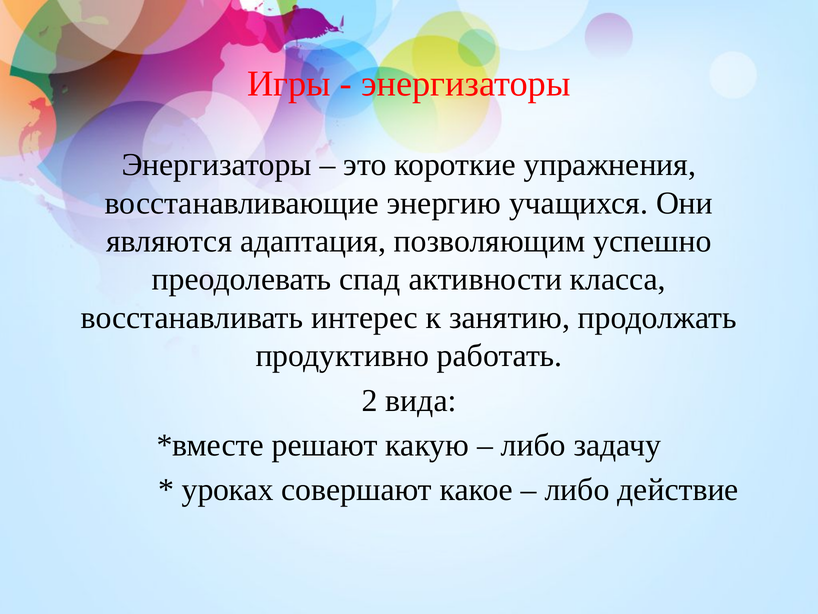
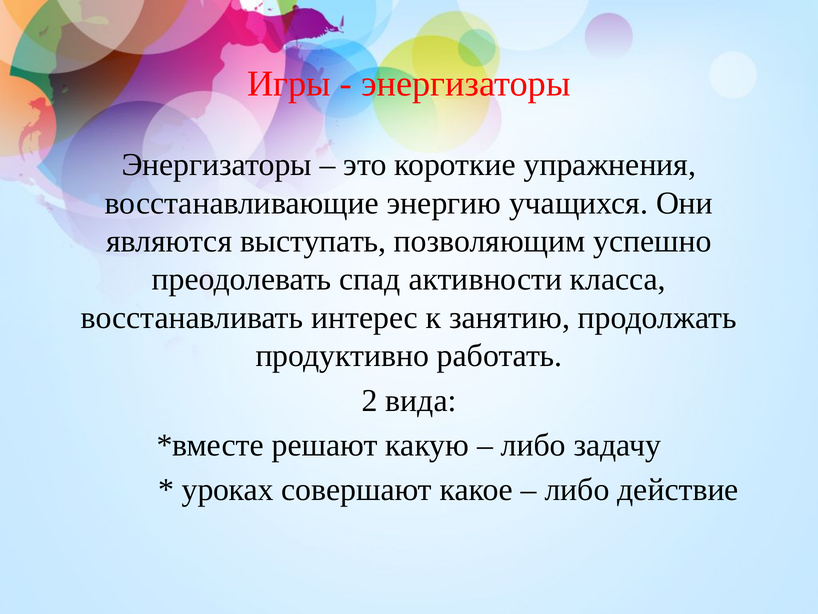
адаптация: адаптация -> выступать
